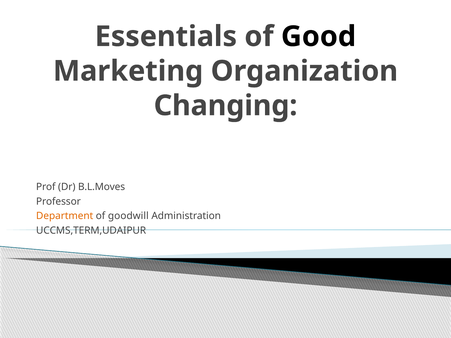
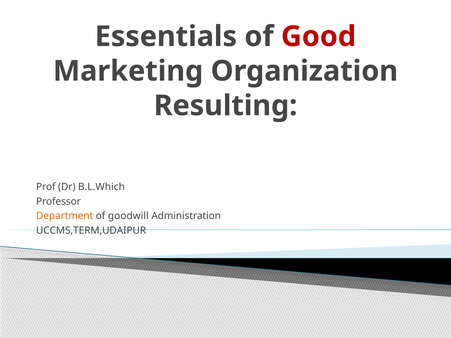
Good colour: black -> red
Changing: Changing -> Resulting
B.L.Moves: B.L.Moves -> B.L.Which
